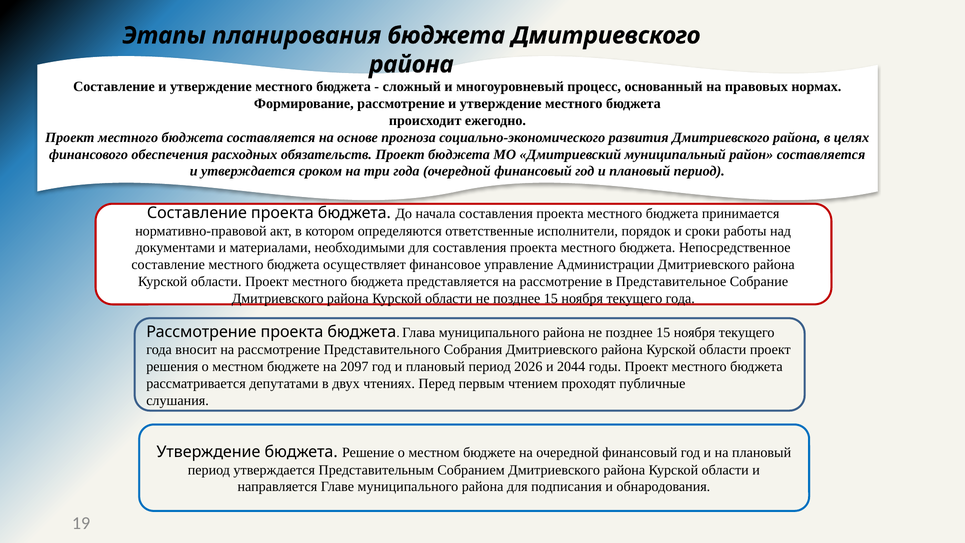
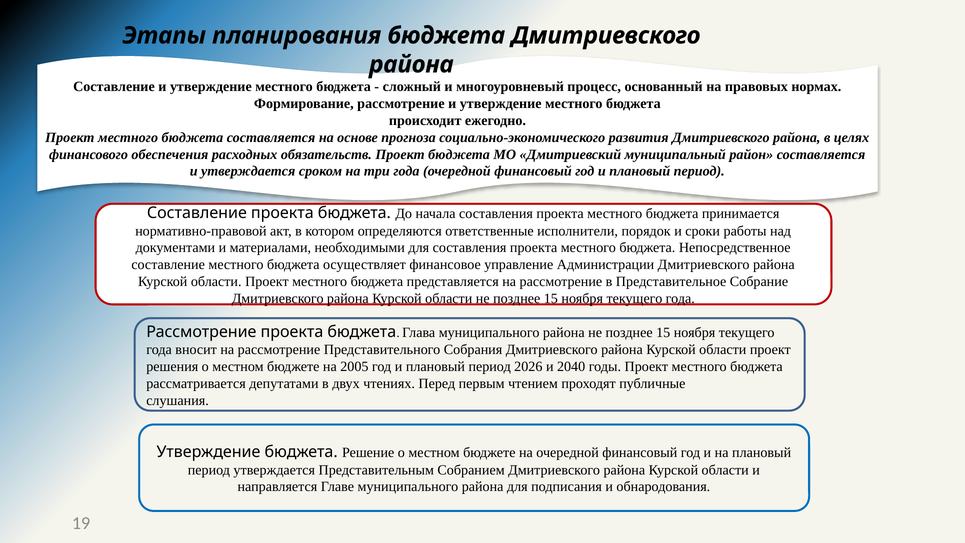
2097: 2097 -> 2005
2044: 2044 -> 2040
